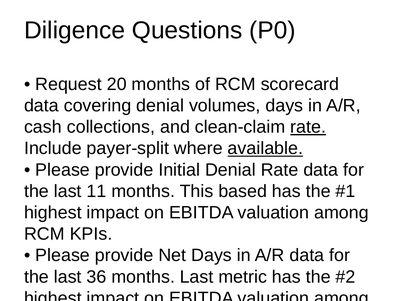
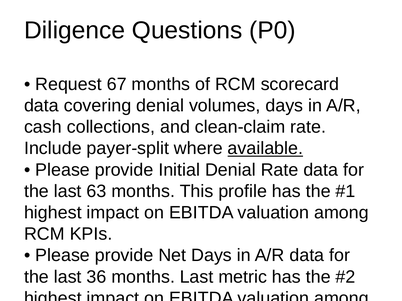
20: 20 -> 67
rate at (308, 127) underline: present -> none
11: 11 -> 63
based: based -> profile
